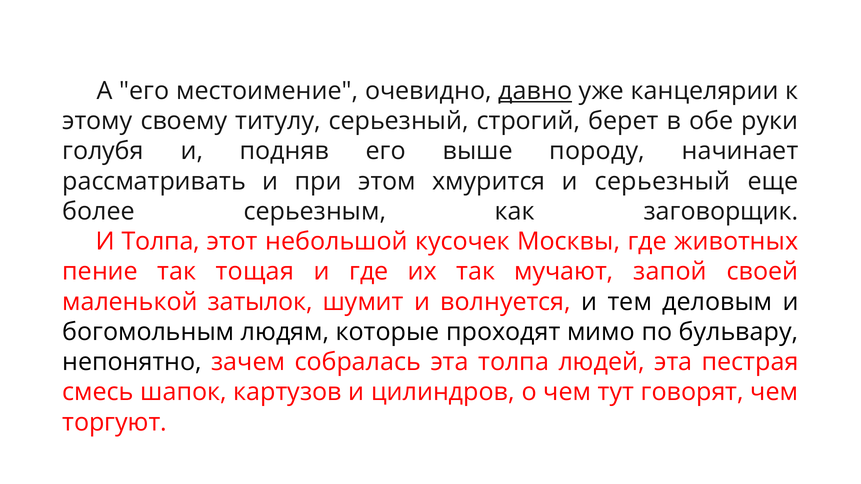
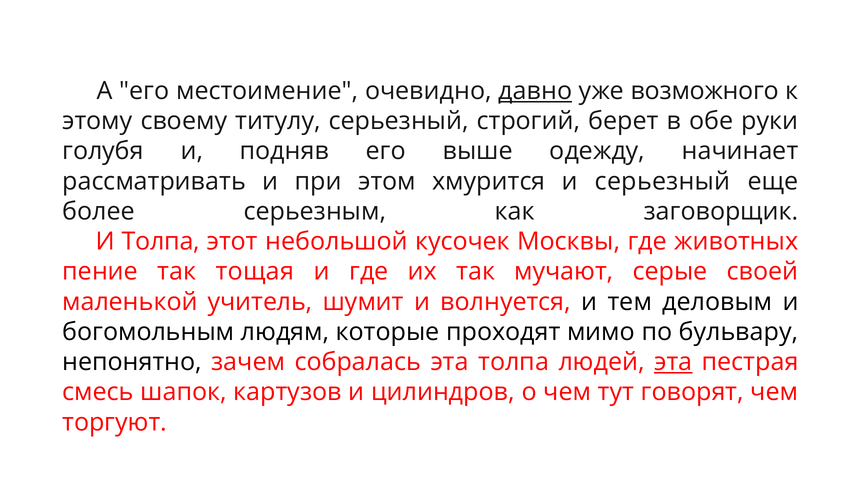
канцелярии: канцелярии -> возможного
породу: породу -> одежду
запой: запой -> серые
затылок: затылок -> учитель
эта at (673, 362) underline: none -> present
